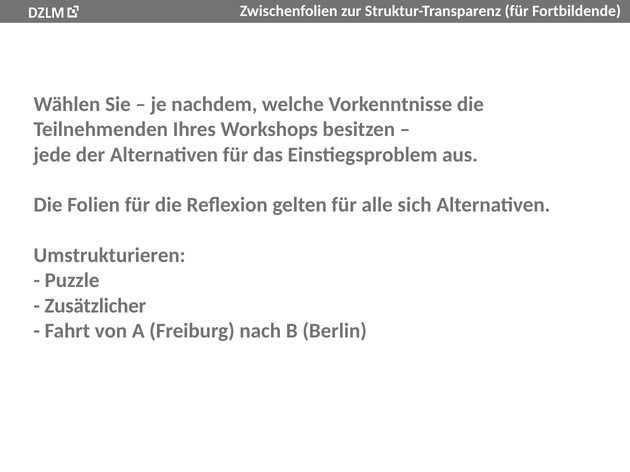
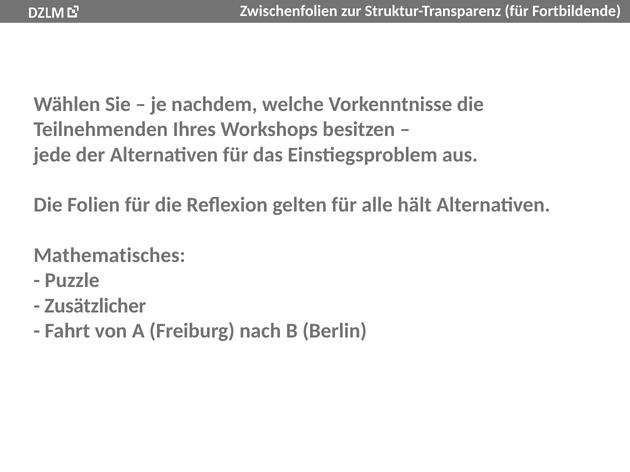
sich: sich -> hält
Umstrukturieren: Umstrukturieren -> Mathematisches
